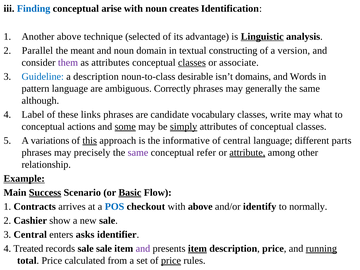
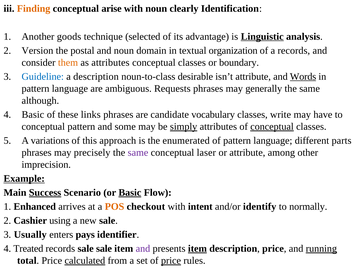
Finding colour: blue -> orange
creates: creates -> clearly
Another above: above -> goods
Parallel: Parallel -> Version
meant: meant -> postal
constructing: constructing -> organization
a version: version -> records
them colour: purple -> orange
classes at (192, 63) underline: present -> none
associate: associate -> boundary
isn’t domains: domains -> attribute
Words underline: none -> present
Correctly: Correctly -> Requests
4 Label: Label -> Basic
what: what -> have
conceptual actions: actions -> pattern
some underline: present -> none
conceptual at (272, 127) underline: none -> present
this underline: present -> none
informative: informative -> enumerated
of central: central -> pattern
refer: refer -> laser
attribute at (247, 153) underline: present -> none
relationship: relationship -> imprecision
Contracts: Contracts -> Enhanced
POS colour: blue -> orange
with above: above -> intent
show: show -> using
3 Central: Central -> Usually
asks: asks -> pays
calculated underline: none -> present
